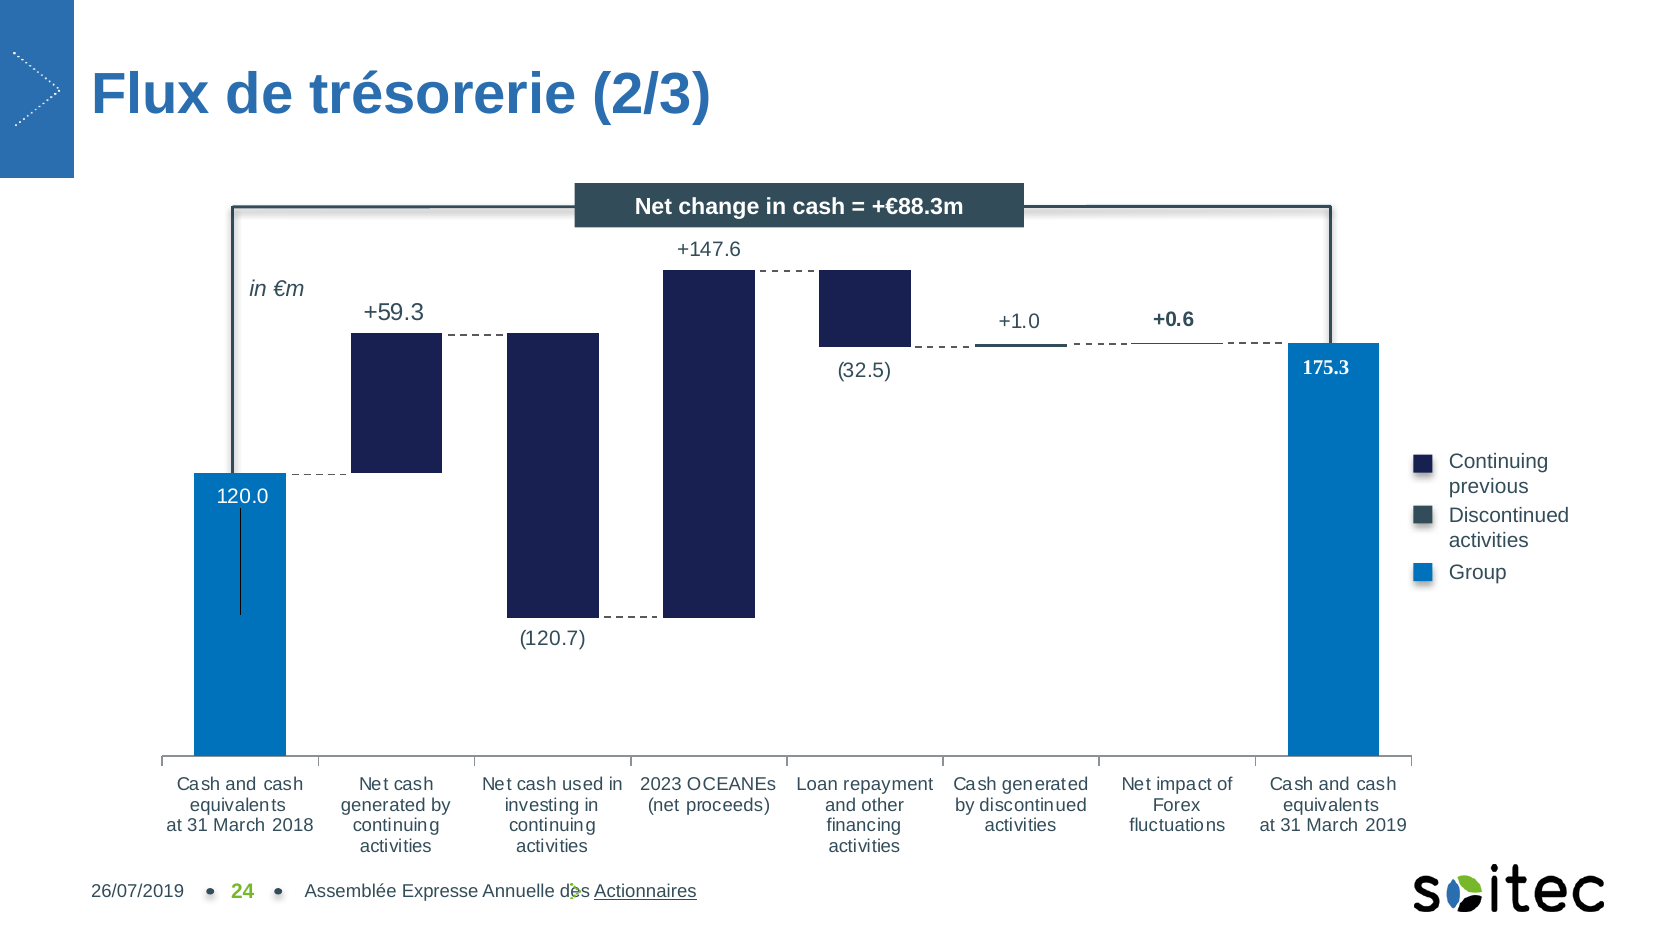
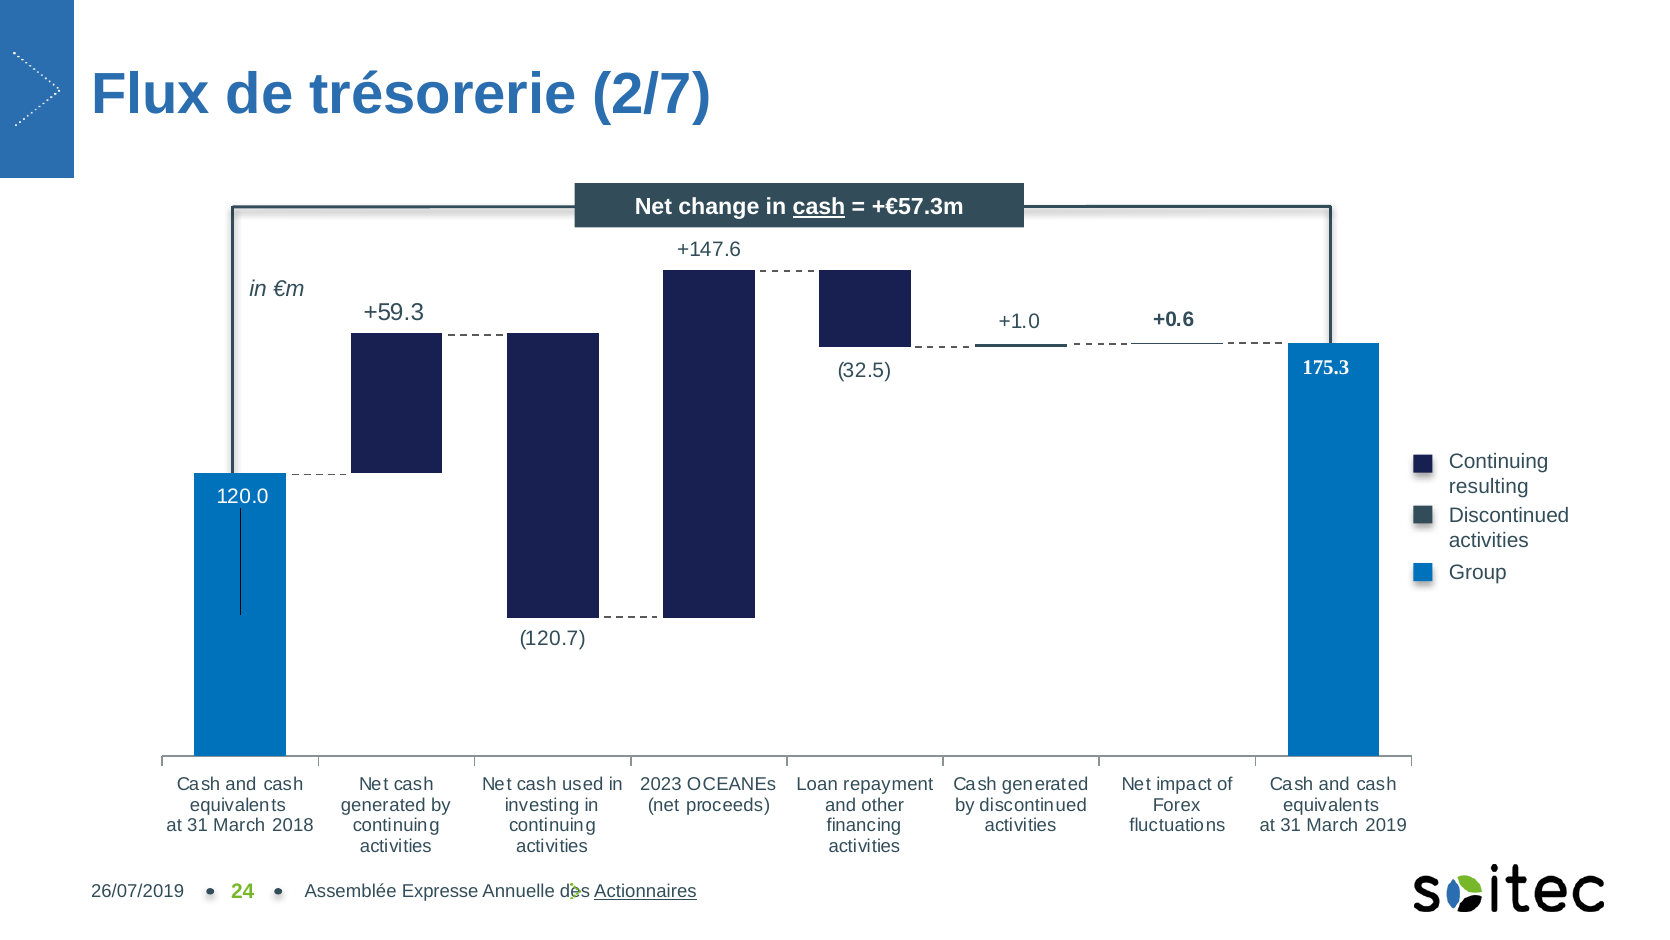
2/3: 2/3 -> 2/7
cash at (819, 207) underline: none -> present
+€88.3m: +€88.3m -> +€57.3m
previous: previous -> resulting
